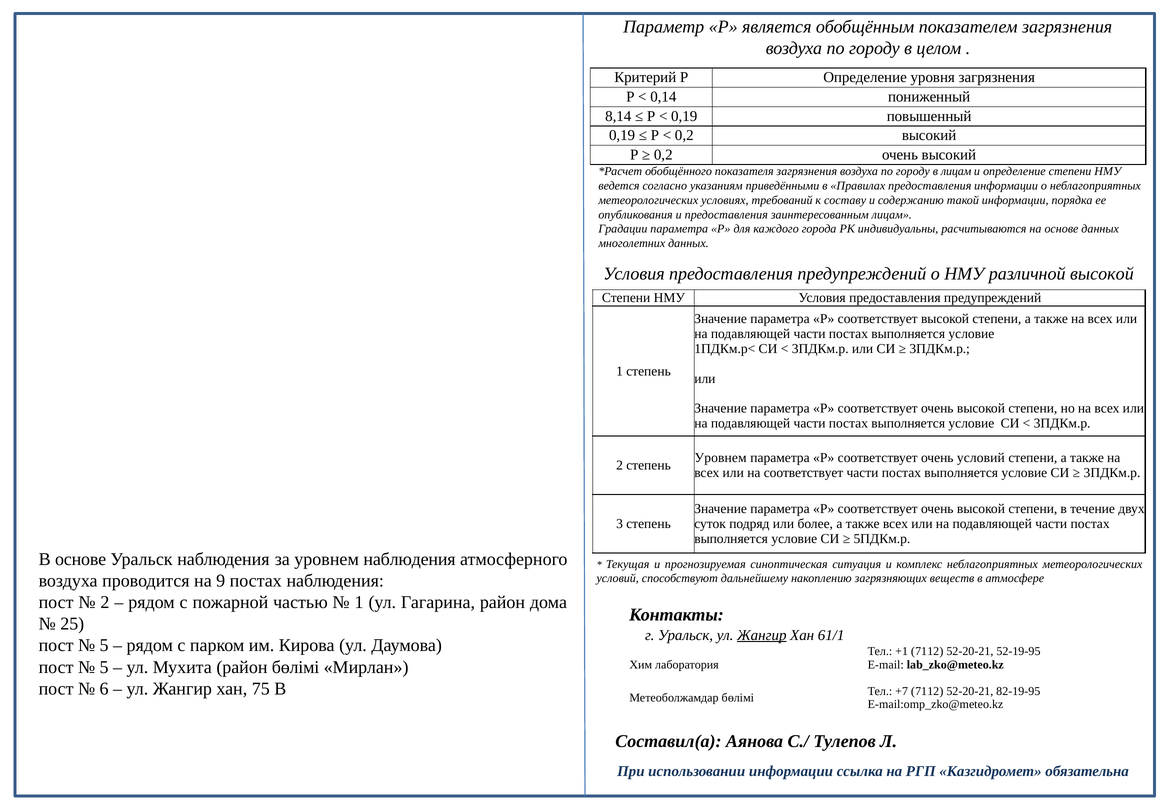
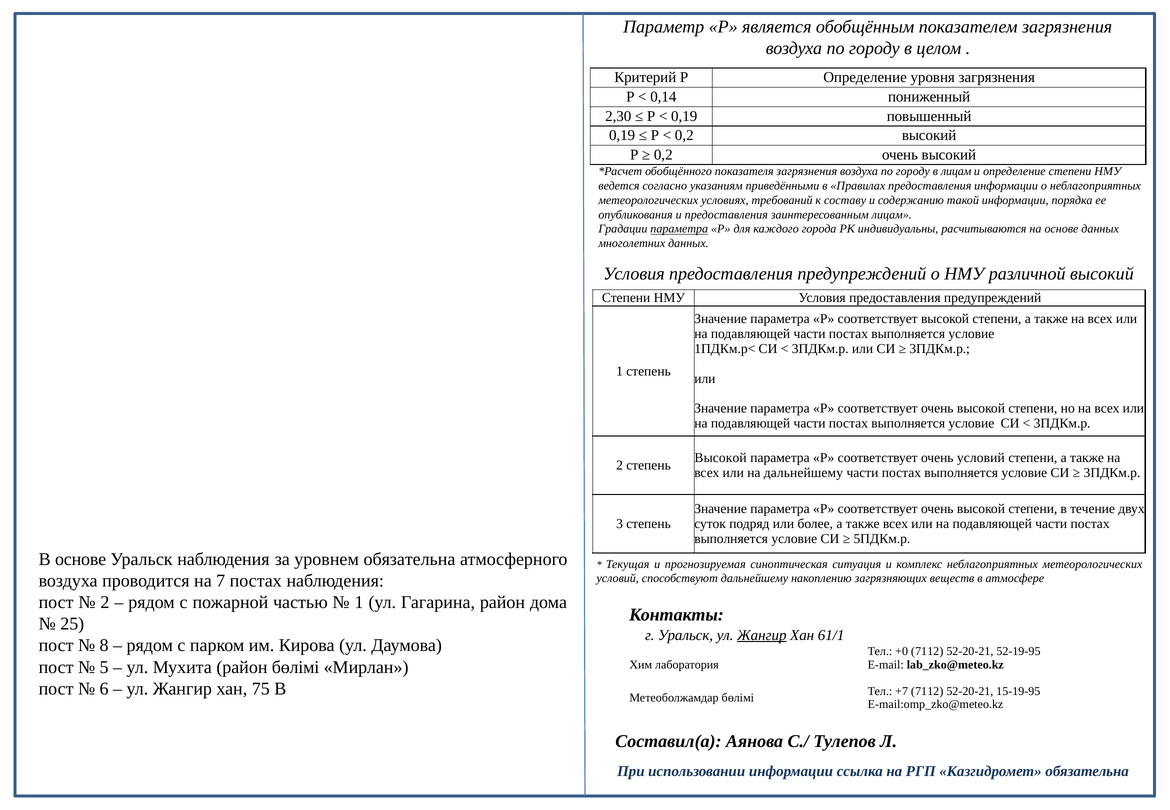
8,14: 8,14 -> 2,30
параметра at (679, 229) underline: none -> present
различной высокой: высокой -> высокий
Уровнем at (721, 458): Уровнем -> Высокой
на соответствует: соответствует -> дальнейшему
уровнем наблюдения: наблюдения -> обязательна
9: 9 -> 7
5 at (104, 646): 5 -> 8
+1: +1 -> +0
82-19-95: 82-19-95 -> 15-19-95
